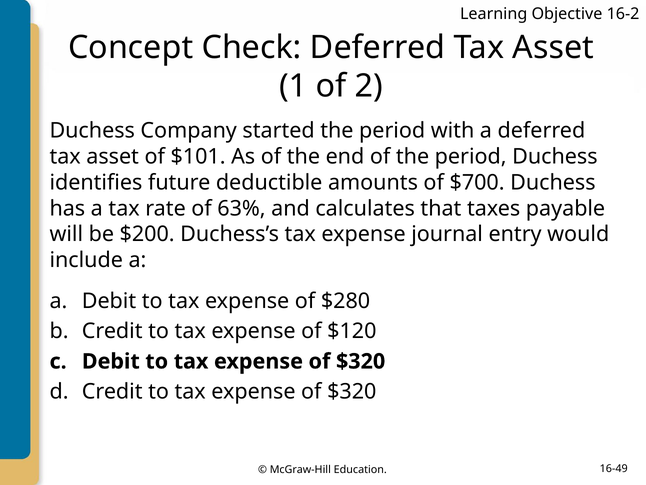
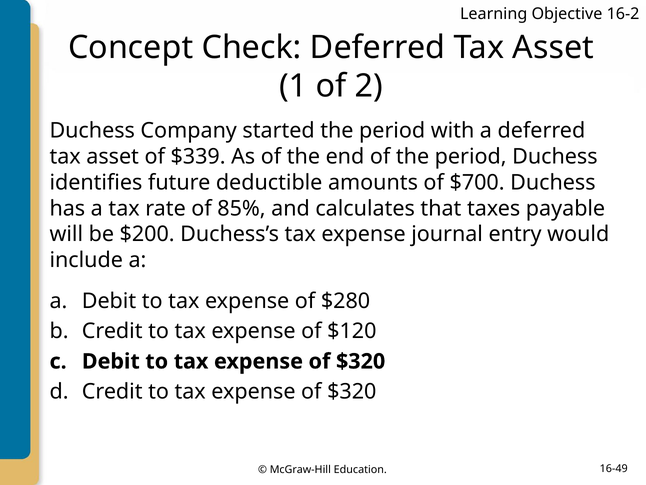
$101: $101 -> $339
63%: 63% -> 85%
